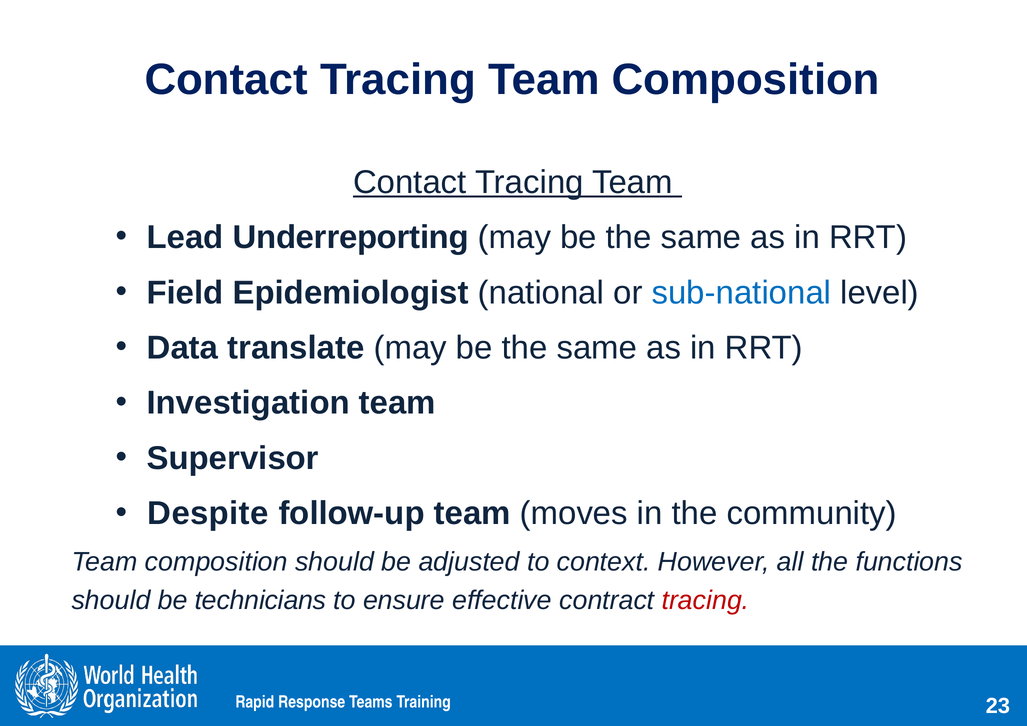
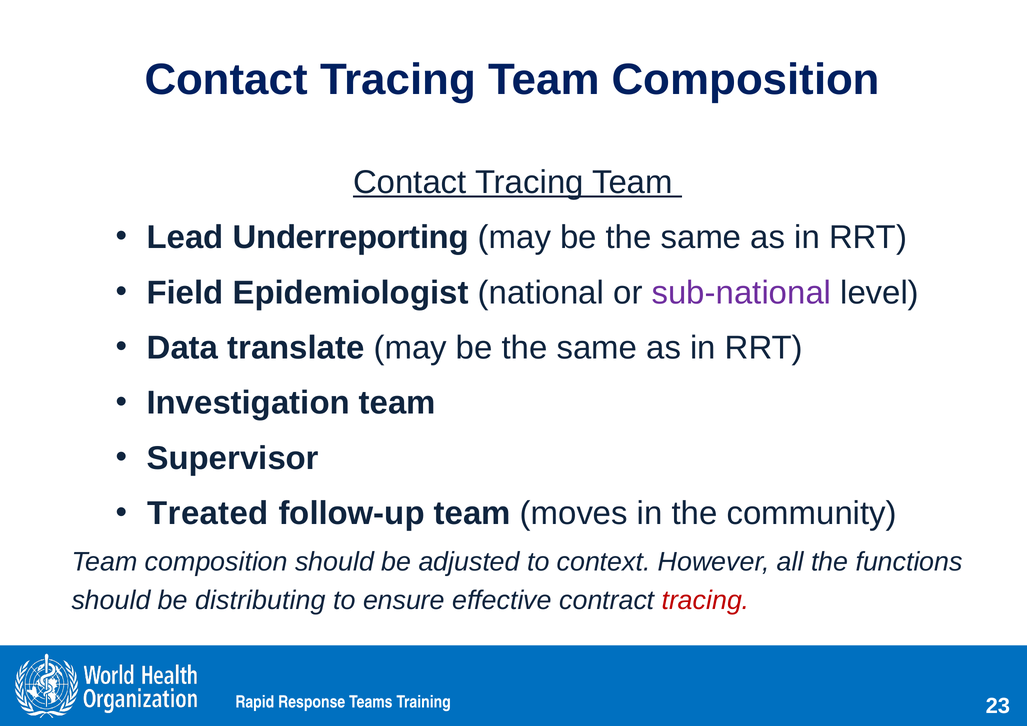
sub-national colour: blue -> purple
Despite: Despite -> Treated
technicians: technicians -> distributing
